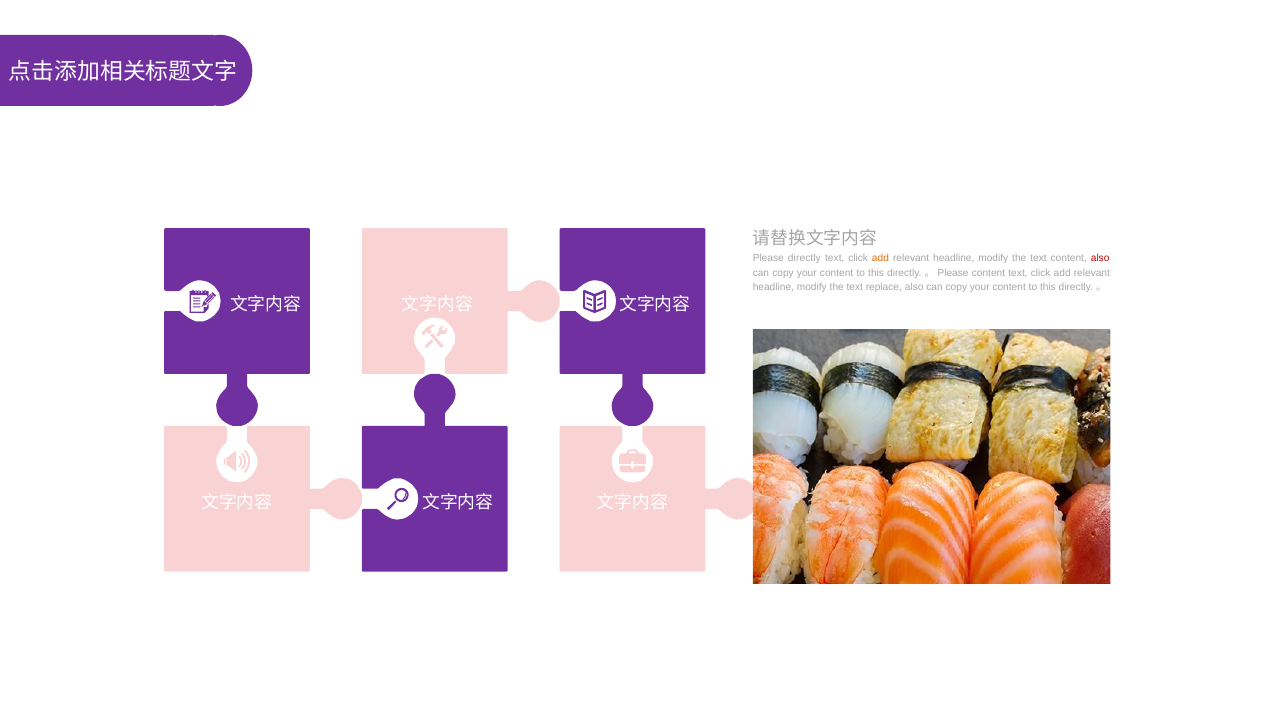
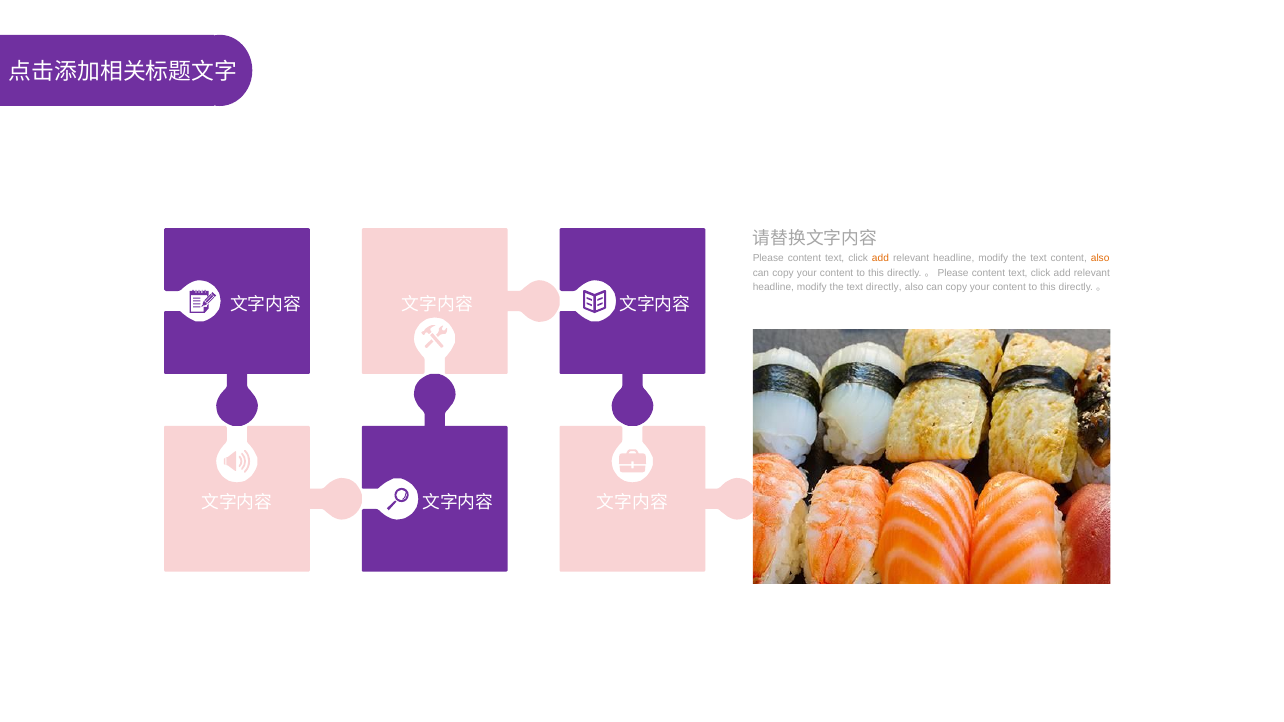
directly at (804, 259): directly -> content
also at (1100, 259) colour: red -> orange
text replace: replace -> directly
